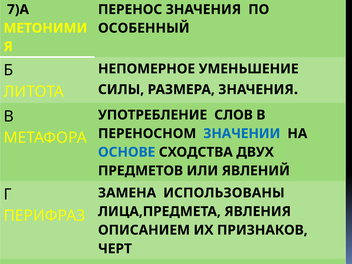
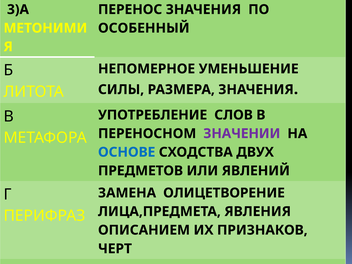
7)А: 7)А -> 3)А
ЗНАЧЕНИИ colour: blue -> purple
ИСПОЛЬЗОВАНЫ: ИСПОЛЬЗОВАНЫ -> ОЛИЦЕТВОРЕНИЕ
